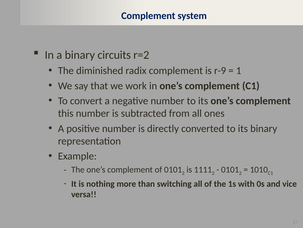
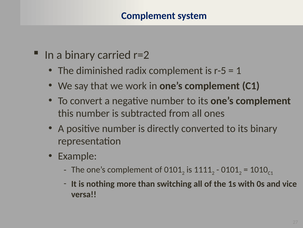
circuits: circuits -> carried
r-9: r-9 -> r-5
